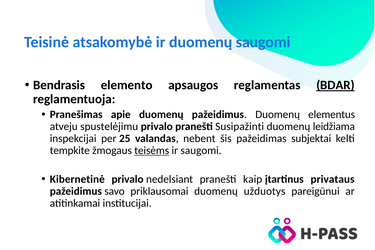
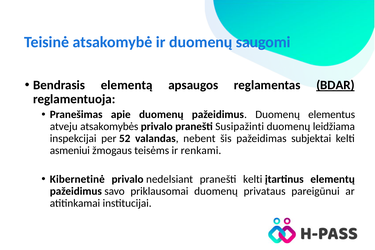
elemento: elemento -> elementą
spustelėjimu: spustelėjimu -> atsakomybės
25: 25 -> 52
tempkite: tempkite -> asmeniui
teisėms underline: present -> none
ir saugomi: saugomi -> renkami
pranešti kaip: kaip -> kelti
privataus: privataus -> elementų
užduotys: užduotys -> privataus
